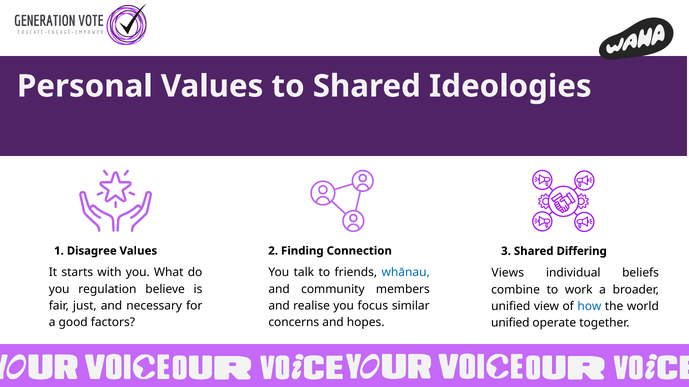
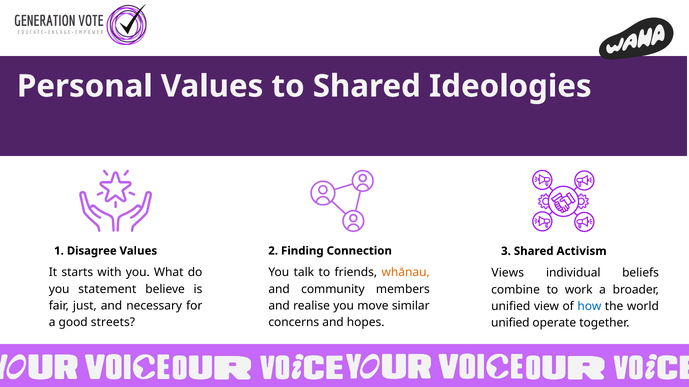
Differing: Differing -> Activism
whānau colour: blue -> orange
regulation: regulation -> statement
focus: focus -> move
factors: factors -> streets
